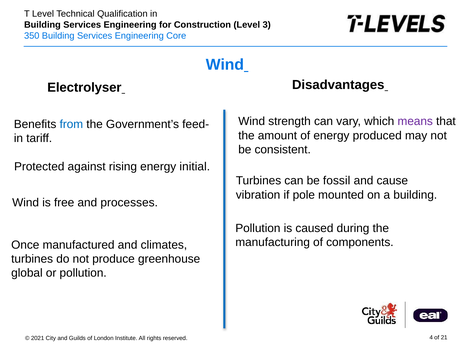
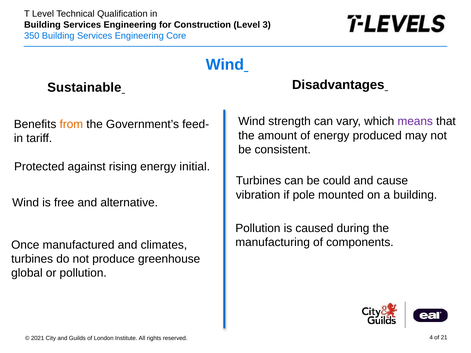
Electrolyser: Electrolyser -> Sustainable
from colour: blue -> orange
fossil: fossil -> could
processes: processes -> alternative
